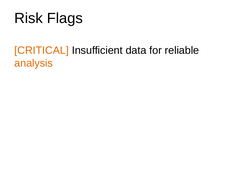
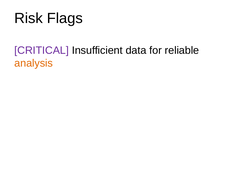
CRITICAL colour: orange -> purple
